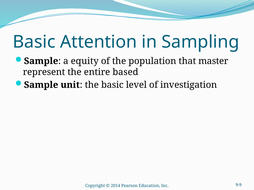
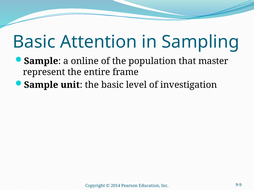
equity: equity -> online
based: based -> frame
